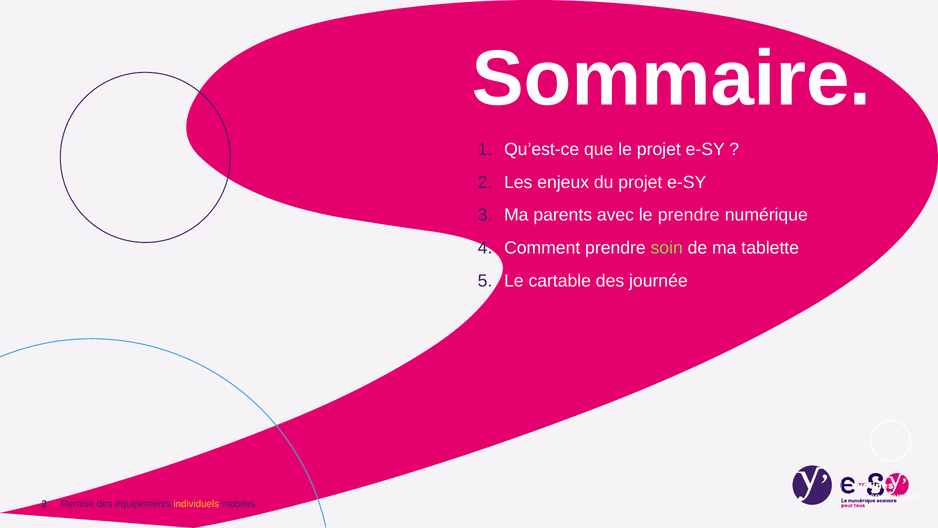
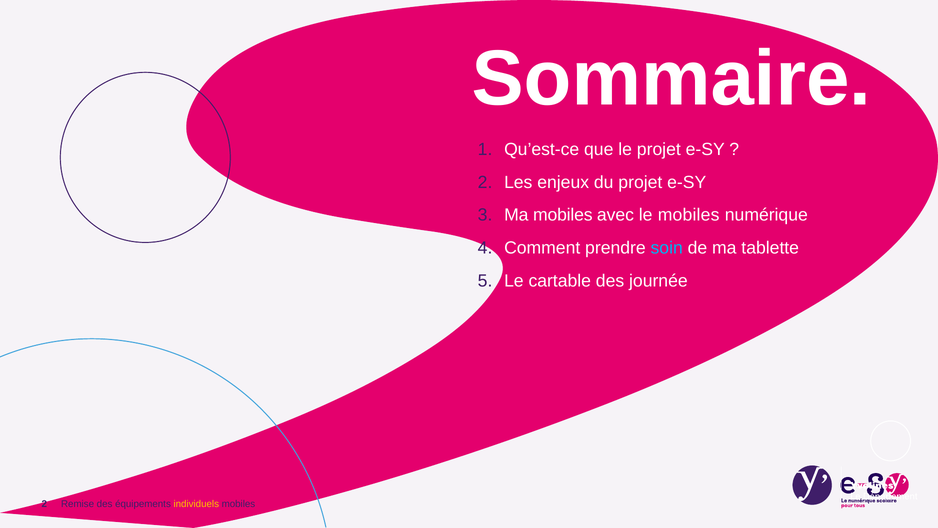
Ma parents: parents -> mobiles
le prendre: prendre -> mobiles
soin colour: light green -> light blue
